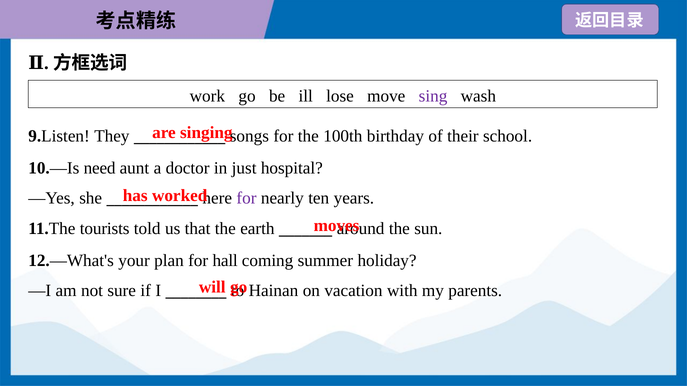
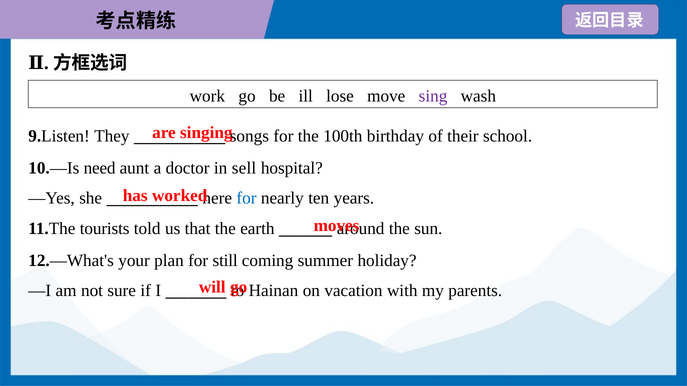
just: just -> sell
for at (246, 198) colour: purple -> blue
hall: hall -> still
